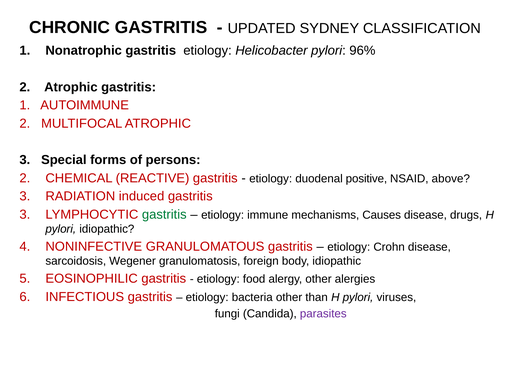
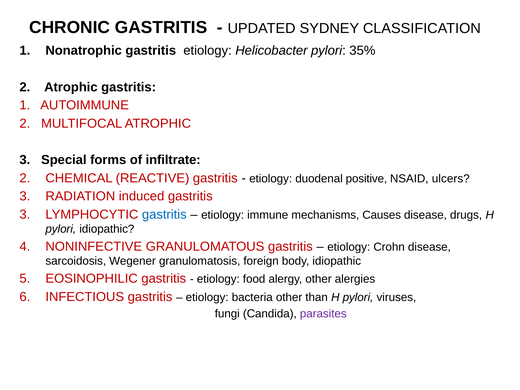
96%: 96% -> 35%
persons: persons -> infiltrate
above: above -> ulcers
gastritis at (164, 214) colour: green -> blue
